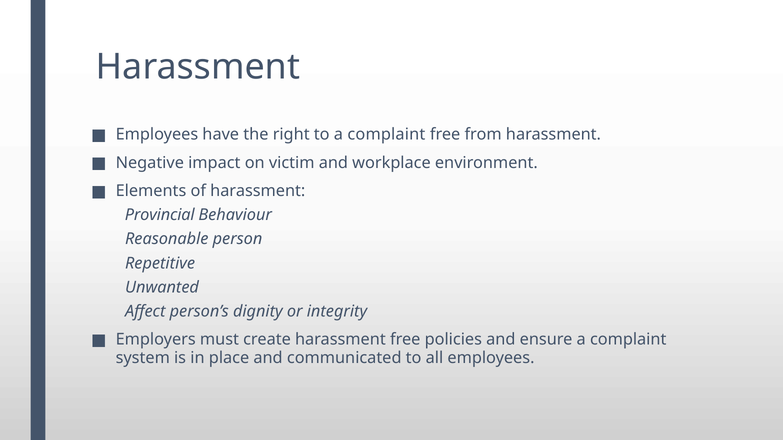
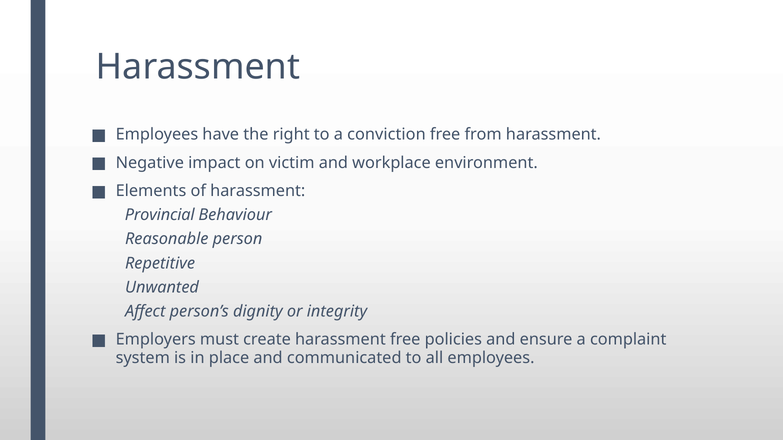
to a complaint: complaint -> conviction
